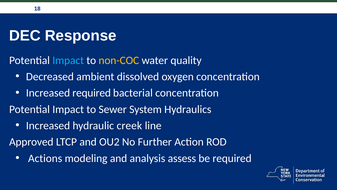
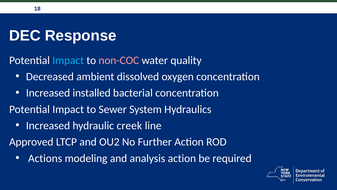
non-COC colour: yellow -> pink
Increased required: required -> installed
analysis assess: assess -> action
